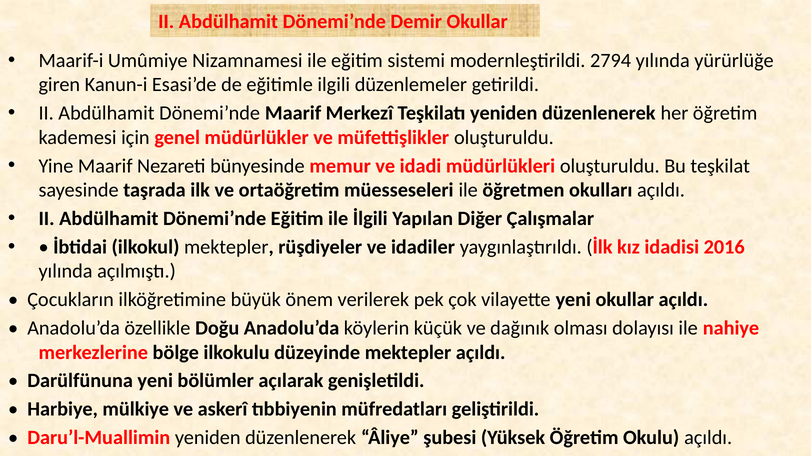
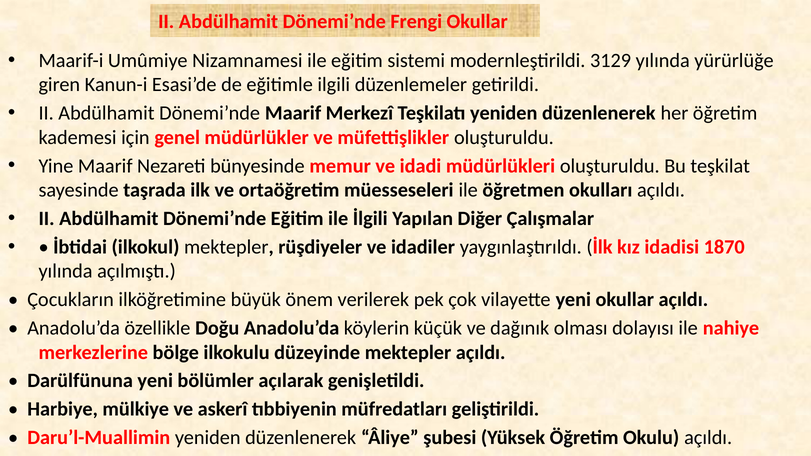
Demir: Demir -> Frengi
2794: 2794 -> 3129
2016: 2016 -> 1870
